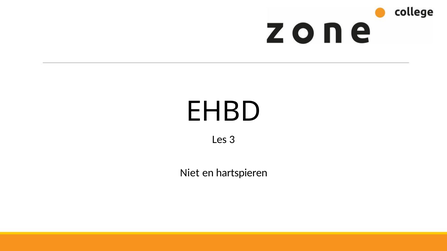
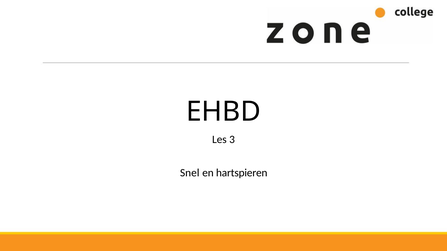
Niet: Niet -> Snel
